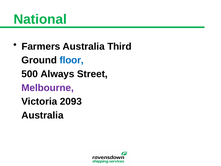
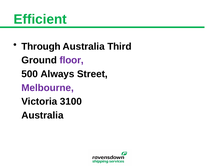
National: National -> Efficient
Farmers: Farmers -> Through
floor colour: blue -> purple
2093: 2093 -> 3100
